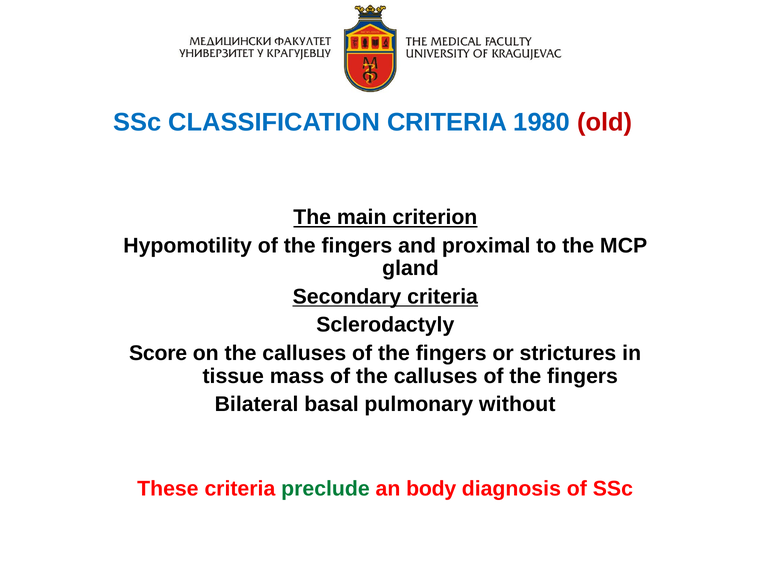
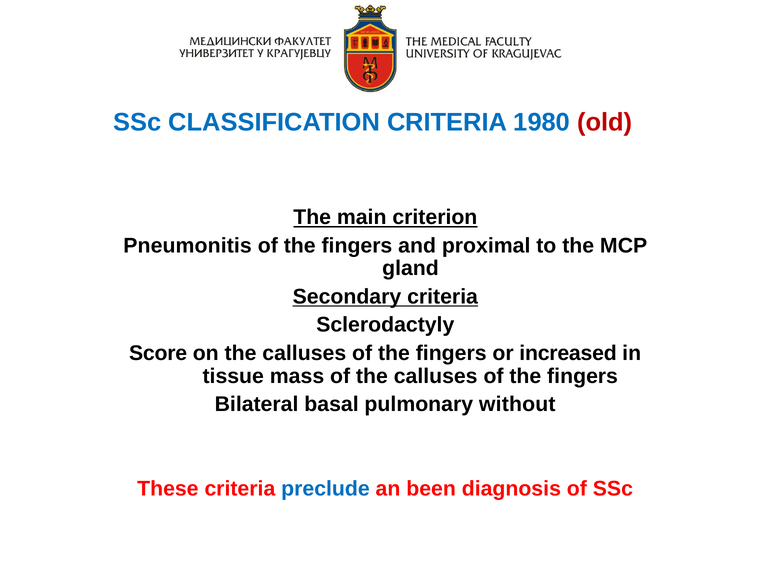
Hypomotility: Hypomotility -> Pneumonitis
strictures: strictures -> increased
preclude colour: green -> blue
body: body -> been
